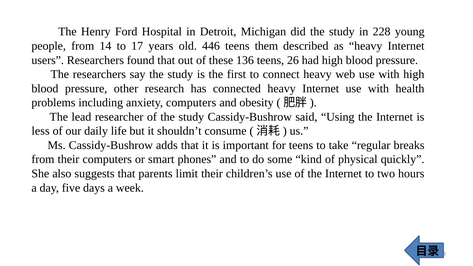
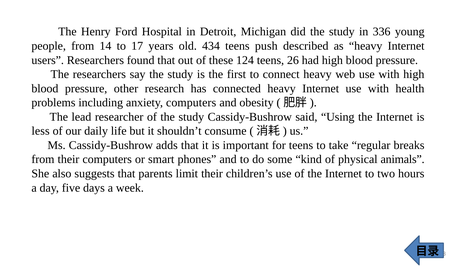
228: 228 -> 336
446: 446 -> 434
them: them -> push
136: 136 -> 124
quickly: quickly -> animals
